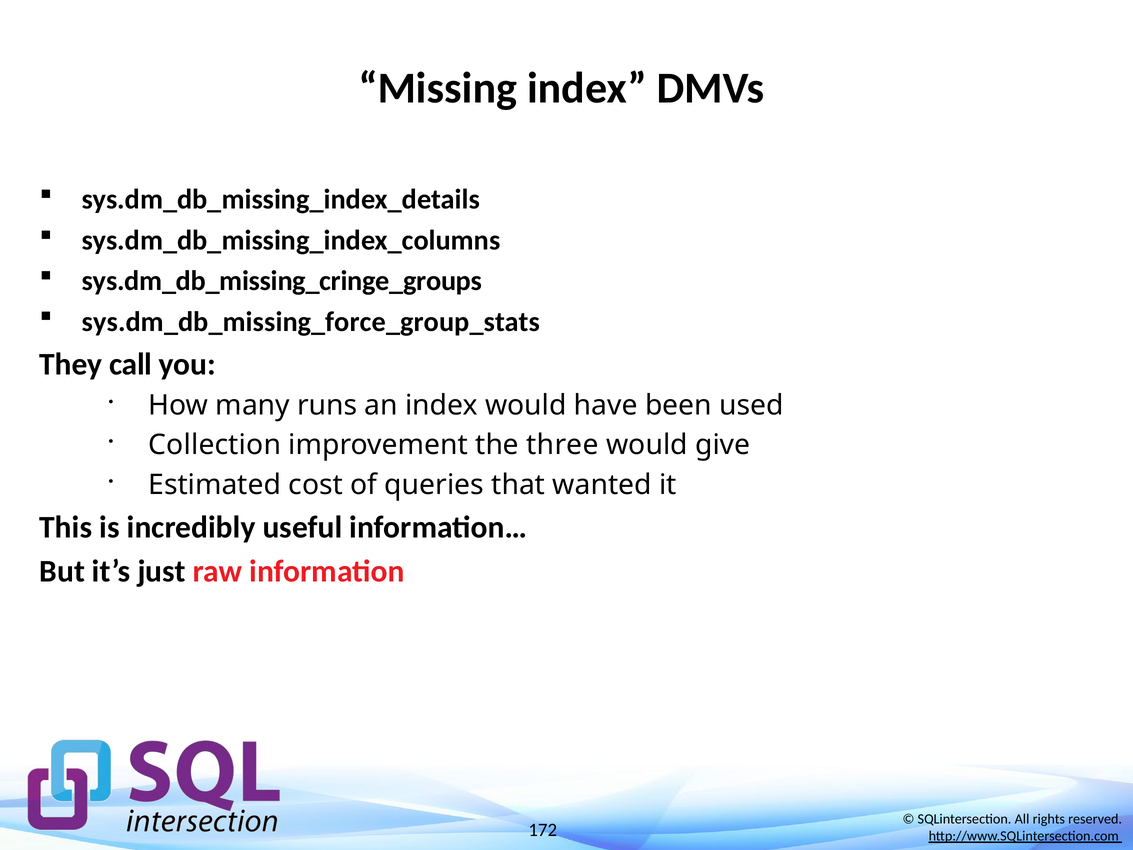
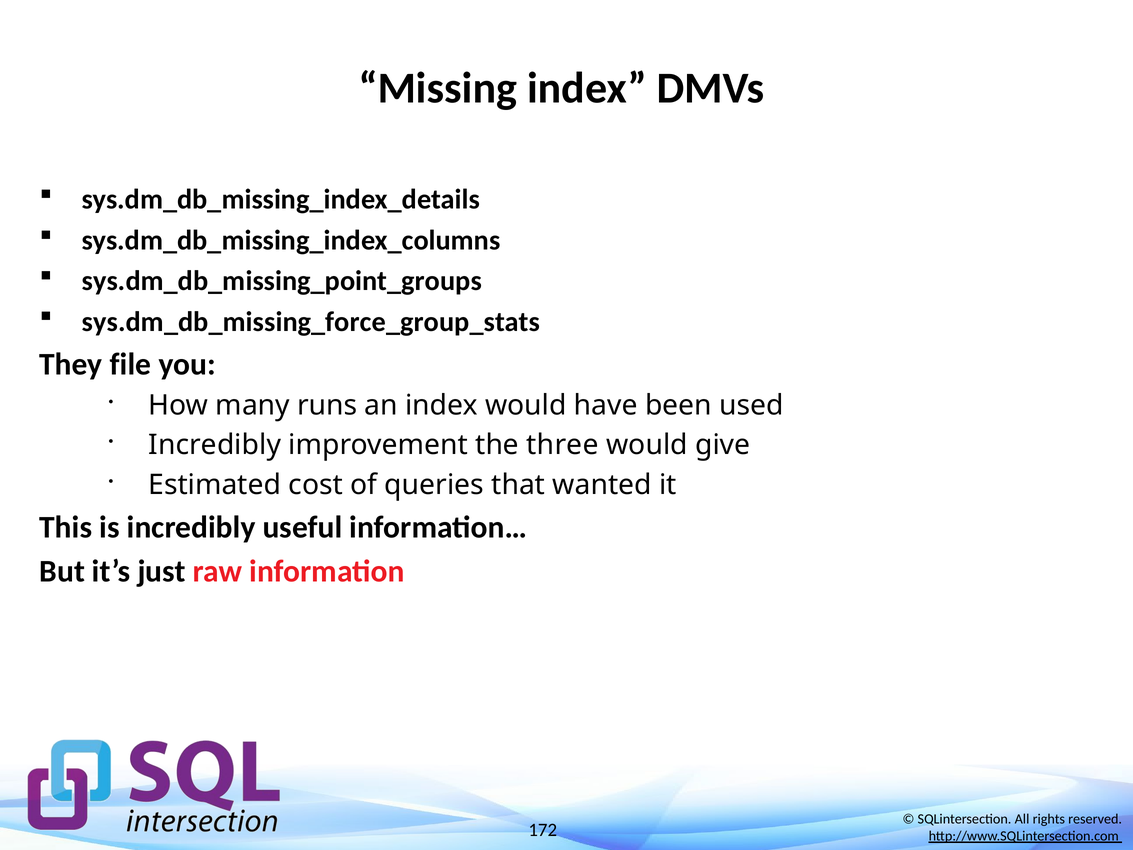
sys.dm_db_missing_cringe_groups: sys.dm_db_missing_cringe_groups -> sys.dm_db_missing_point_groups
call: call -> file
Collection at (215, 445): Collection -> Incredibly
